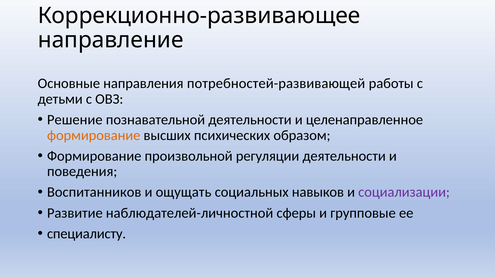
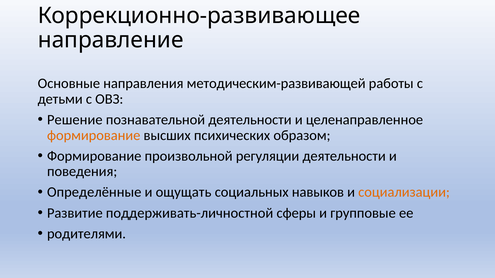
потребностей-развивающей: потребностей-развивающей -> методическим-развивающей
Воспитанников: Воспитанников -> Определённые
социализации colour: purple -> orange
наблюдателей-личностной: наблюдателей-личностной -> поддерживать-личностной
специалисту: специалисту -> родителями
